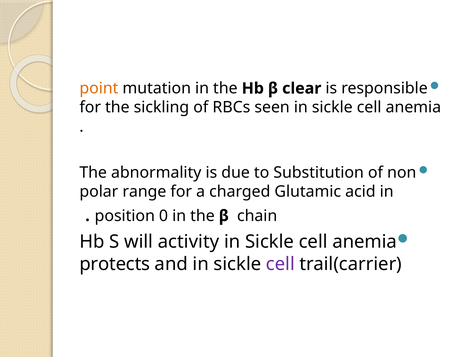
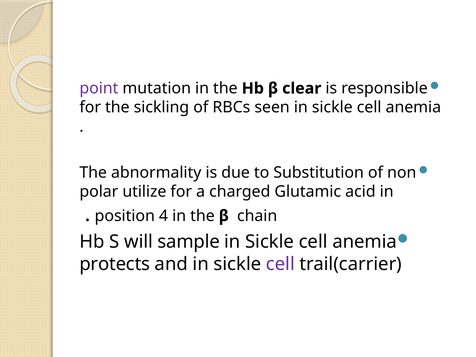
point colour: orange -> purple
range: range -> utilize
0: 0 -> 4
activity: activity -> sample
